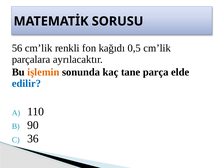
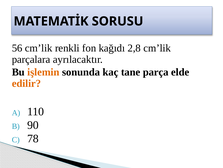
0,5: 0,5 -> 2,8
edilir colour: blue -> orange
36: 36 -> 78
